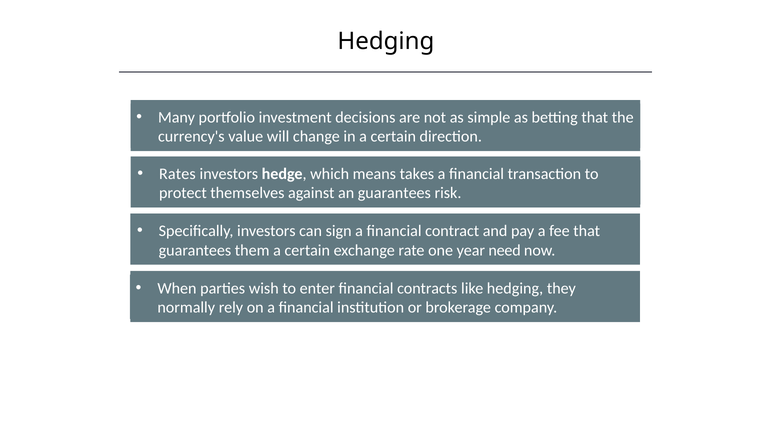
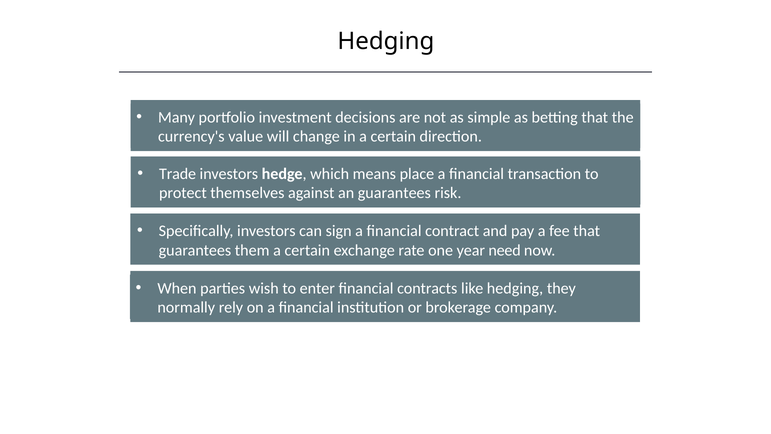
Rates: Rates -> Trade
takes: takes -> place
